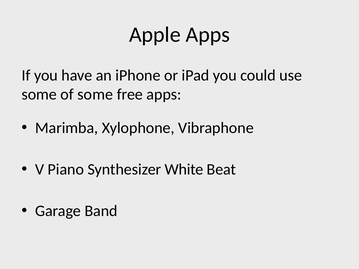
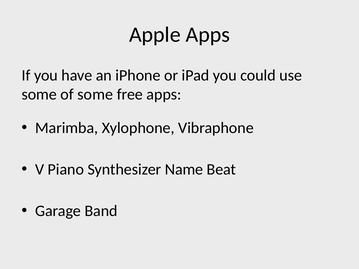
White: White -> Name
